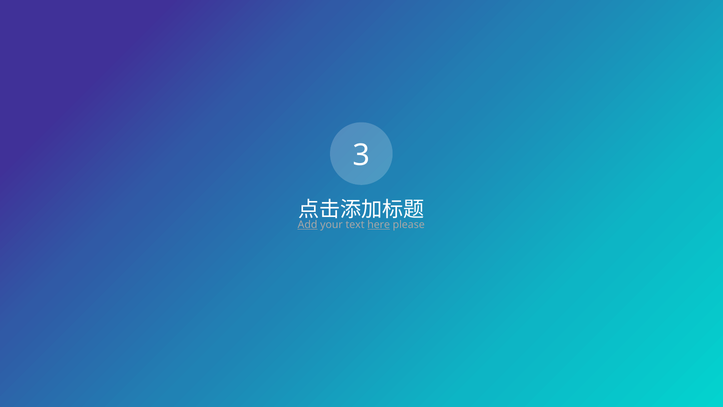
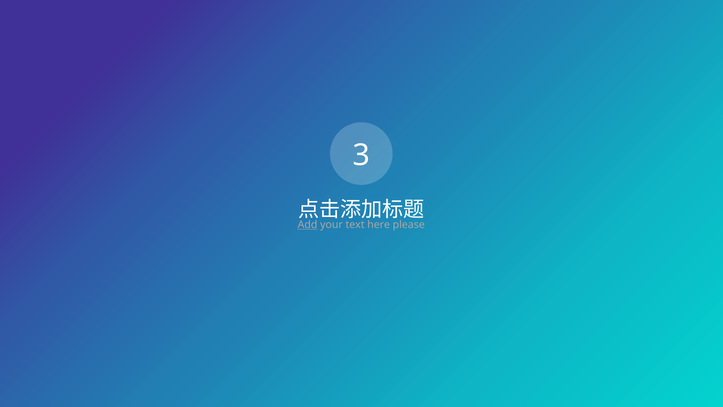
here underline: present -> none
